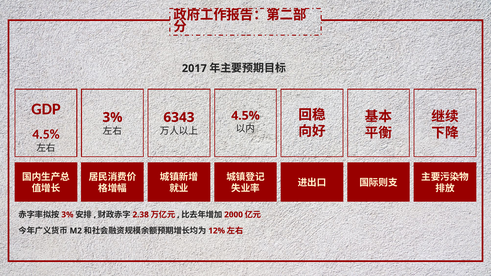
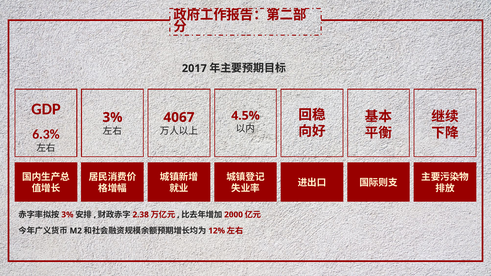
6343: 6343 -> 4067
4.5% at (46, 134): 4.5% -> 6.3%
